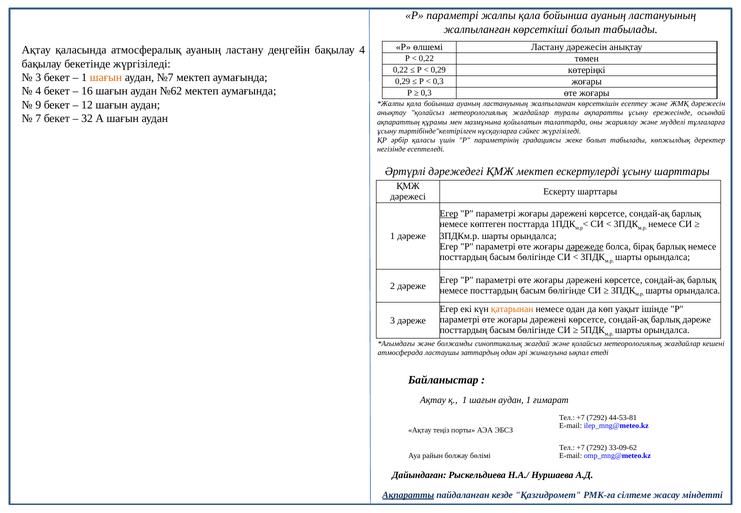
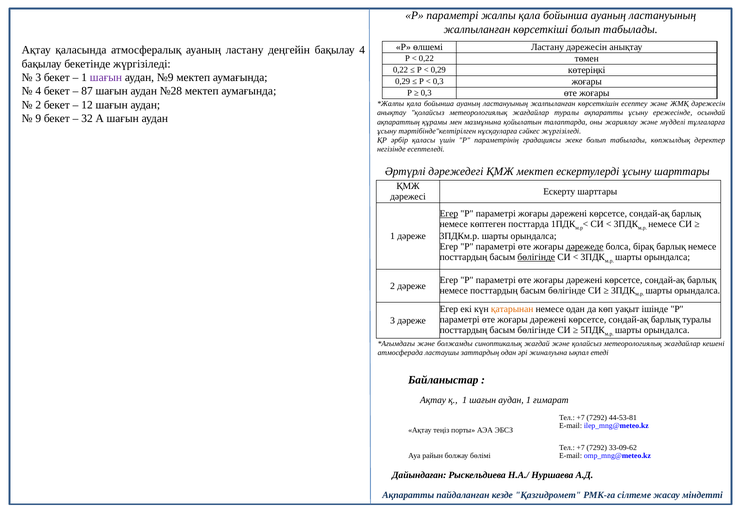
шағын at (106, 78) colour: orange -> purple
№7: №7 -> №9
16: 16 -> 87
№62: №62 -> №28
9 at (38, 105): 9 -> 2
7: 7 -> 9
бөлігінде at (536, 257) underline: none -> present
барлық дәреже: дәреже -> туралы
Ақпаратты at (408, 495) underline: present -> none
